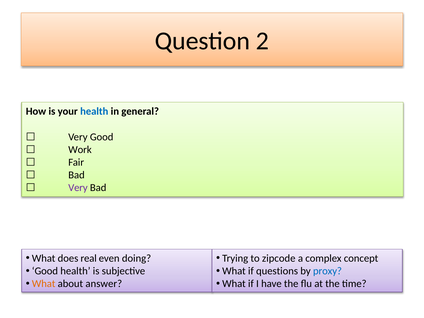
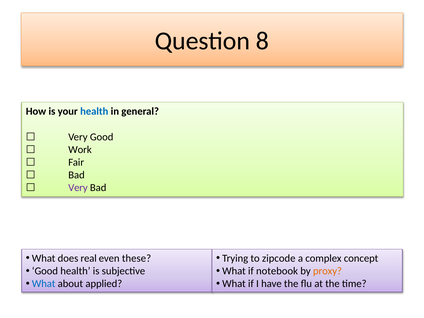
2: 2 -> 8
doing: doing -> these
questions: questions -> notebook
proxy colour: blue -> orange
What at (44, 284) colour: orange -> blue
answer: answer -> applied
